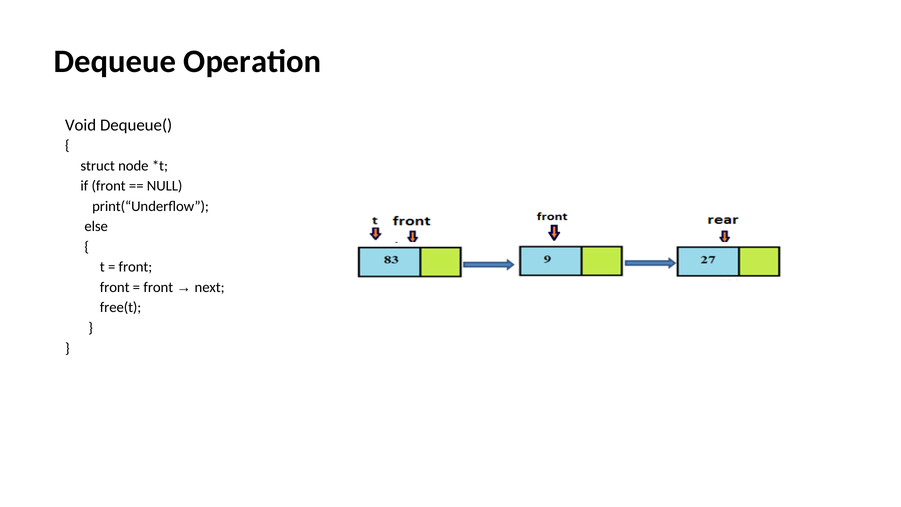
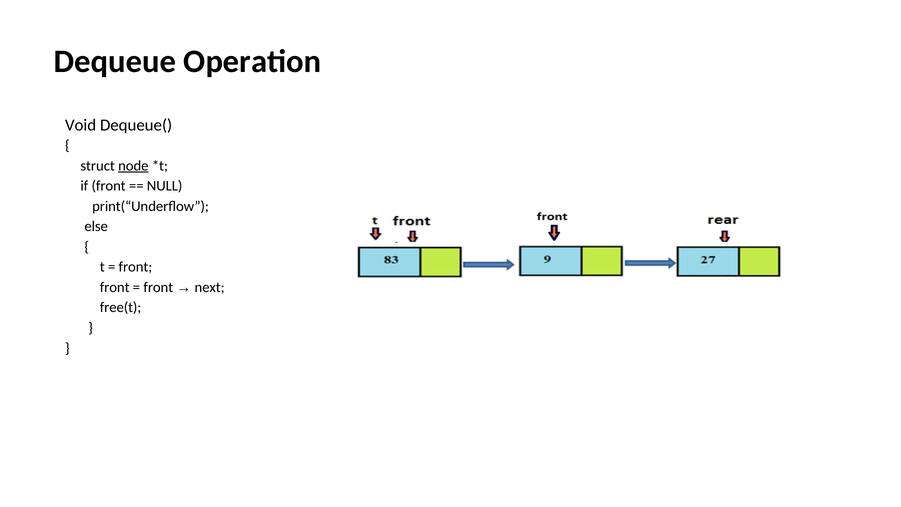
node underline: none -> present
